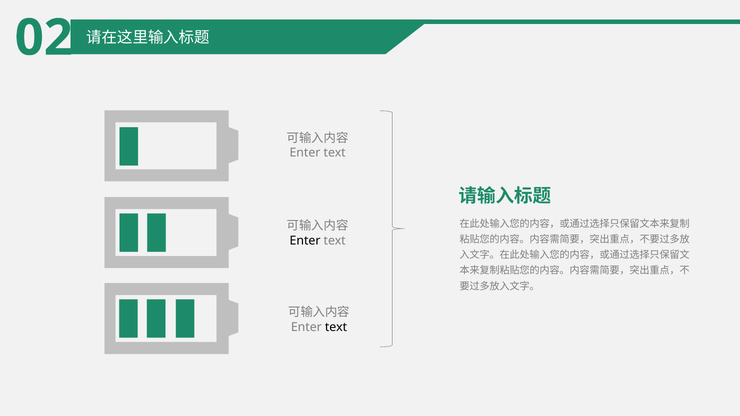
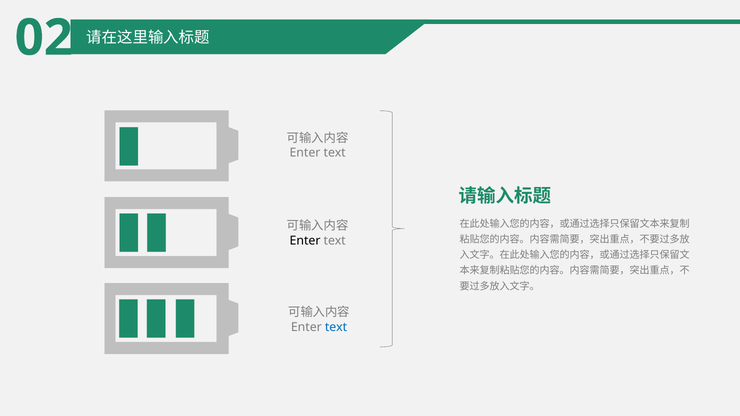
text at (336, 327) colour: black -> blue
